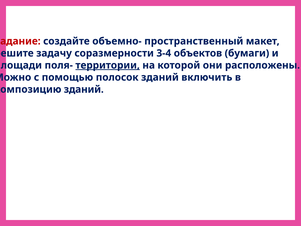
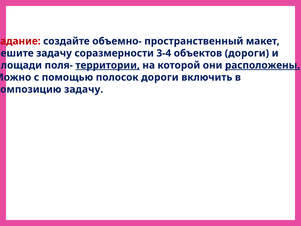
объектов бумаги: бумаги -> дороги
расположены underline: none -> present
полосок зданий: зданий -> дороги
зданий at (84, 89): зданий -> задачу
